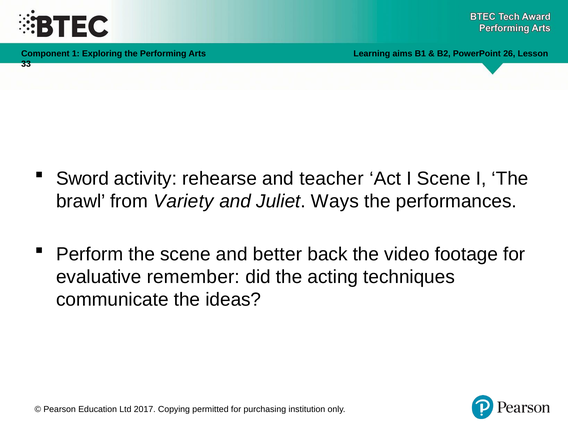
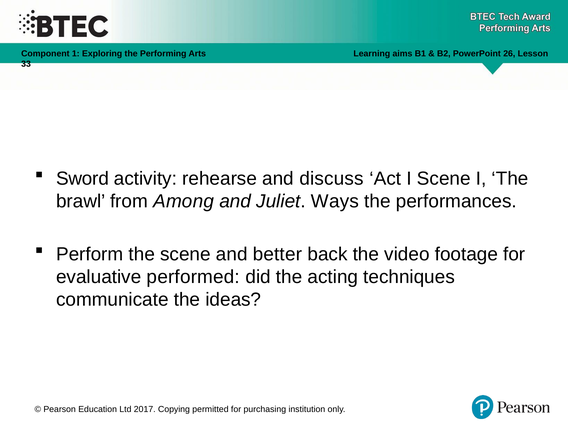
teacher: teacher -> discuss
Variety: Variety -> Among
remember: remember -> performed
